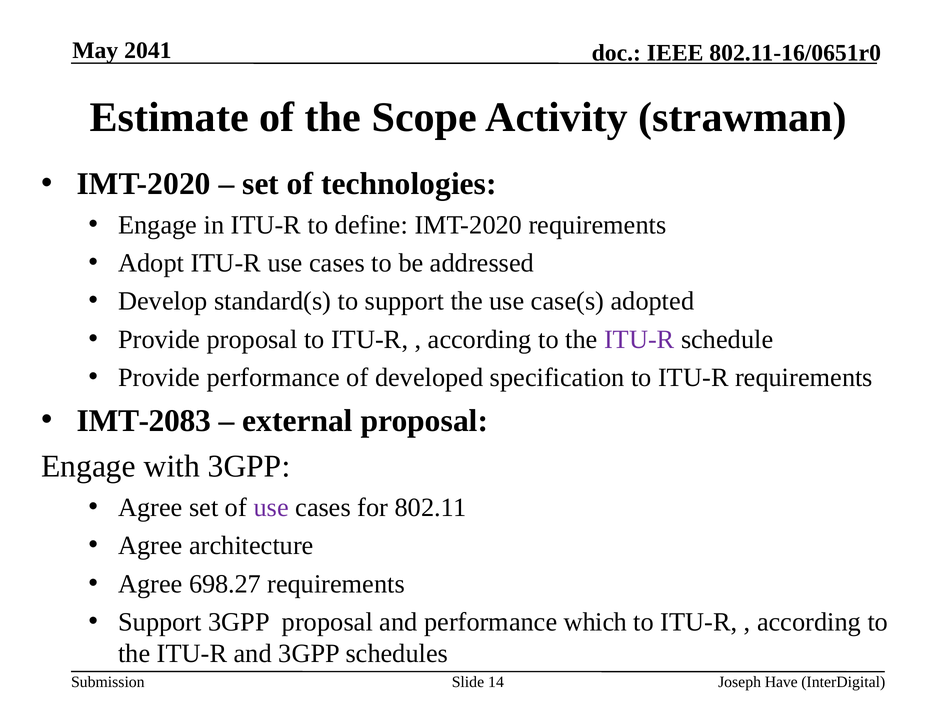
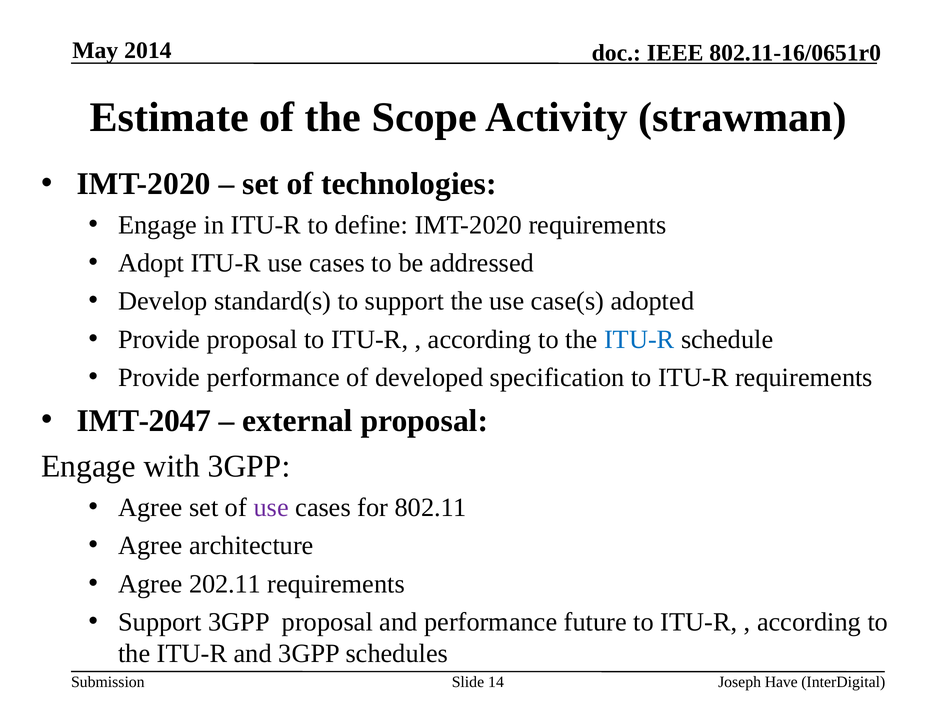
2041: 2041 -> 2014
ITU-R at (639, 339) colour: purple -> blue
IMT-2083: IMT-2083 -> IMT-2047
698.27: 698.27 -> 202.11
which: which -> future
